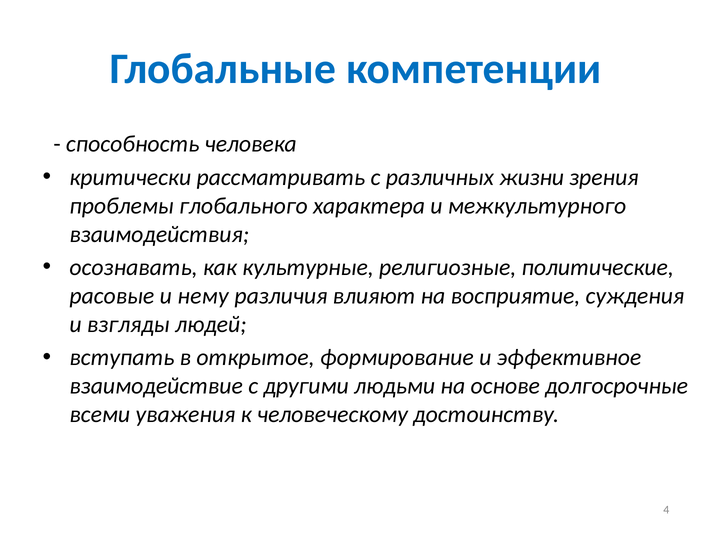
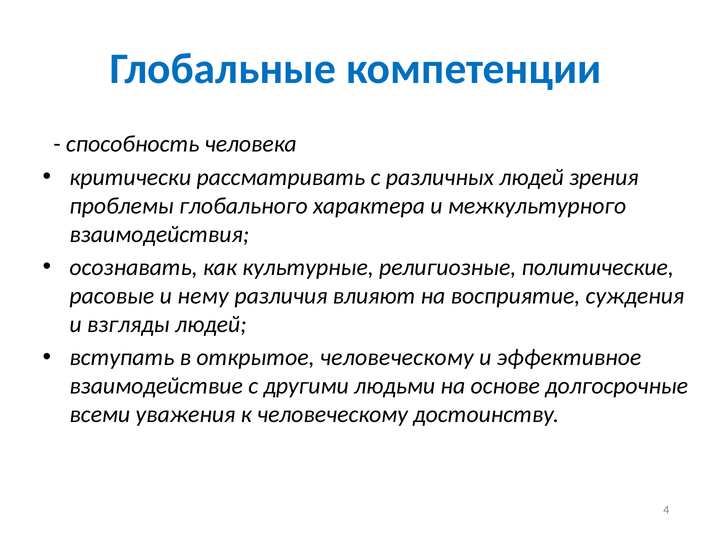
различных жизни: жизни -> людей
открытое формирование: формирование -> человеческому
